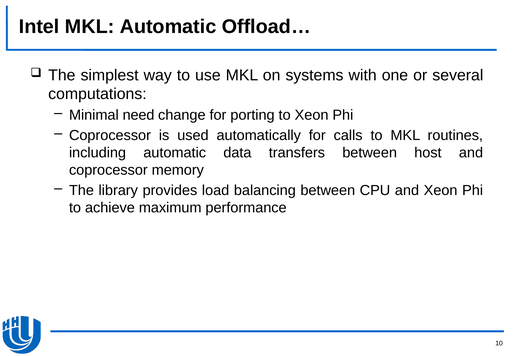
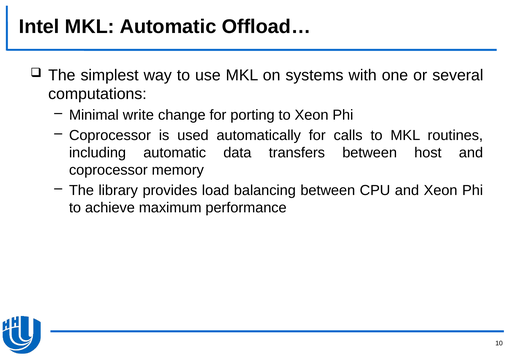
need: need -> write
